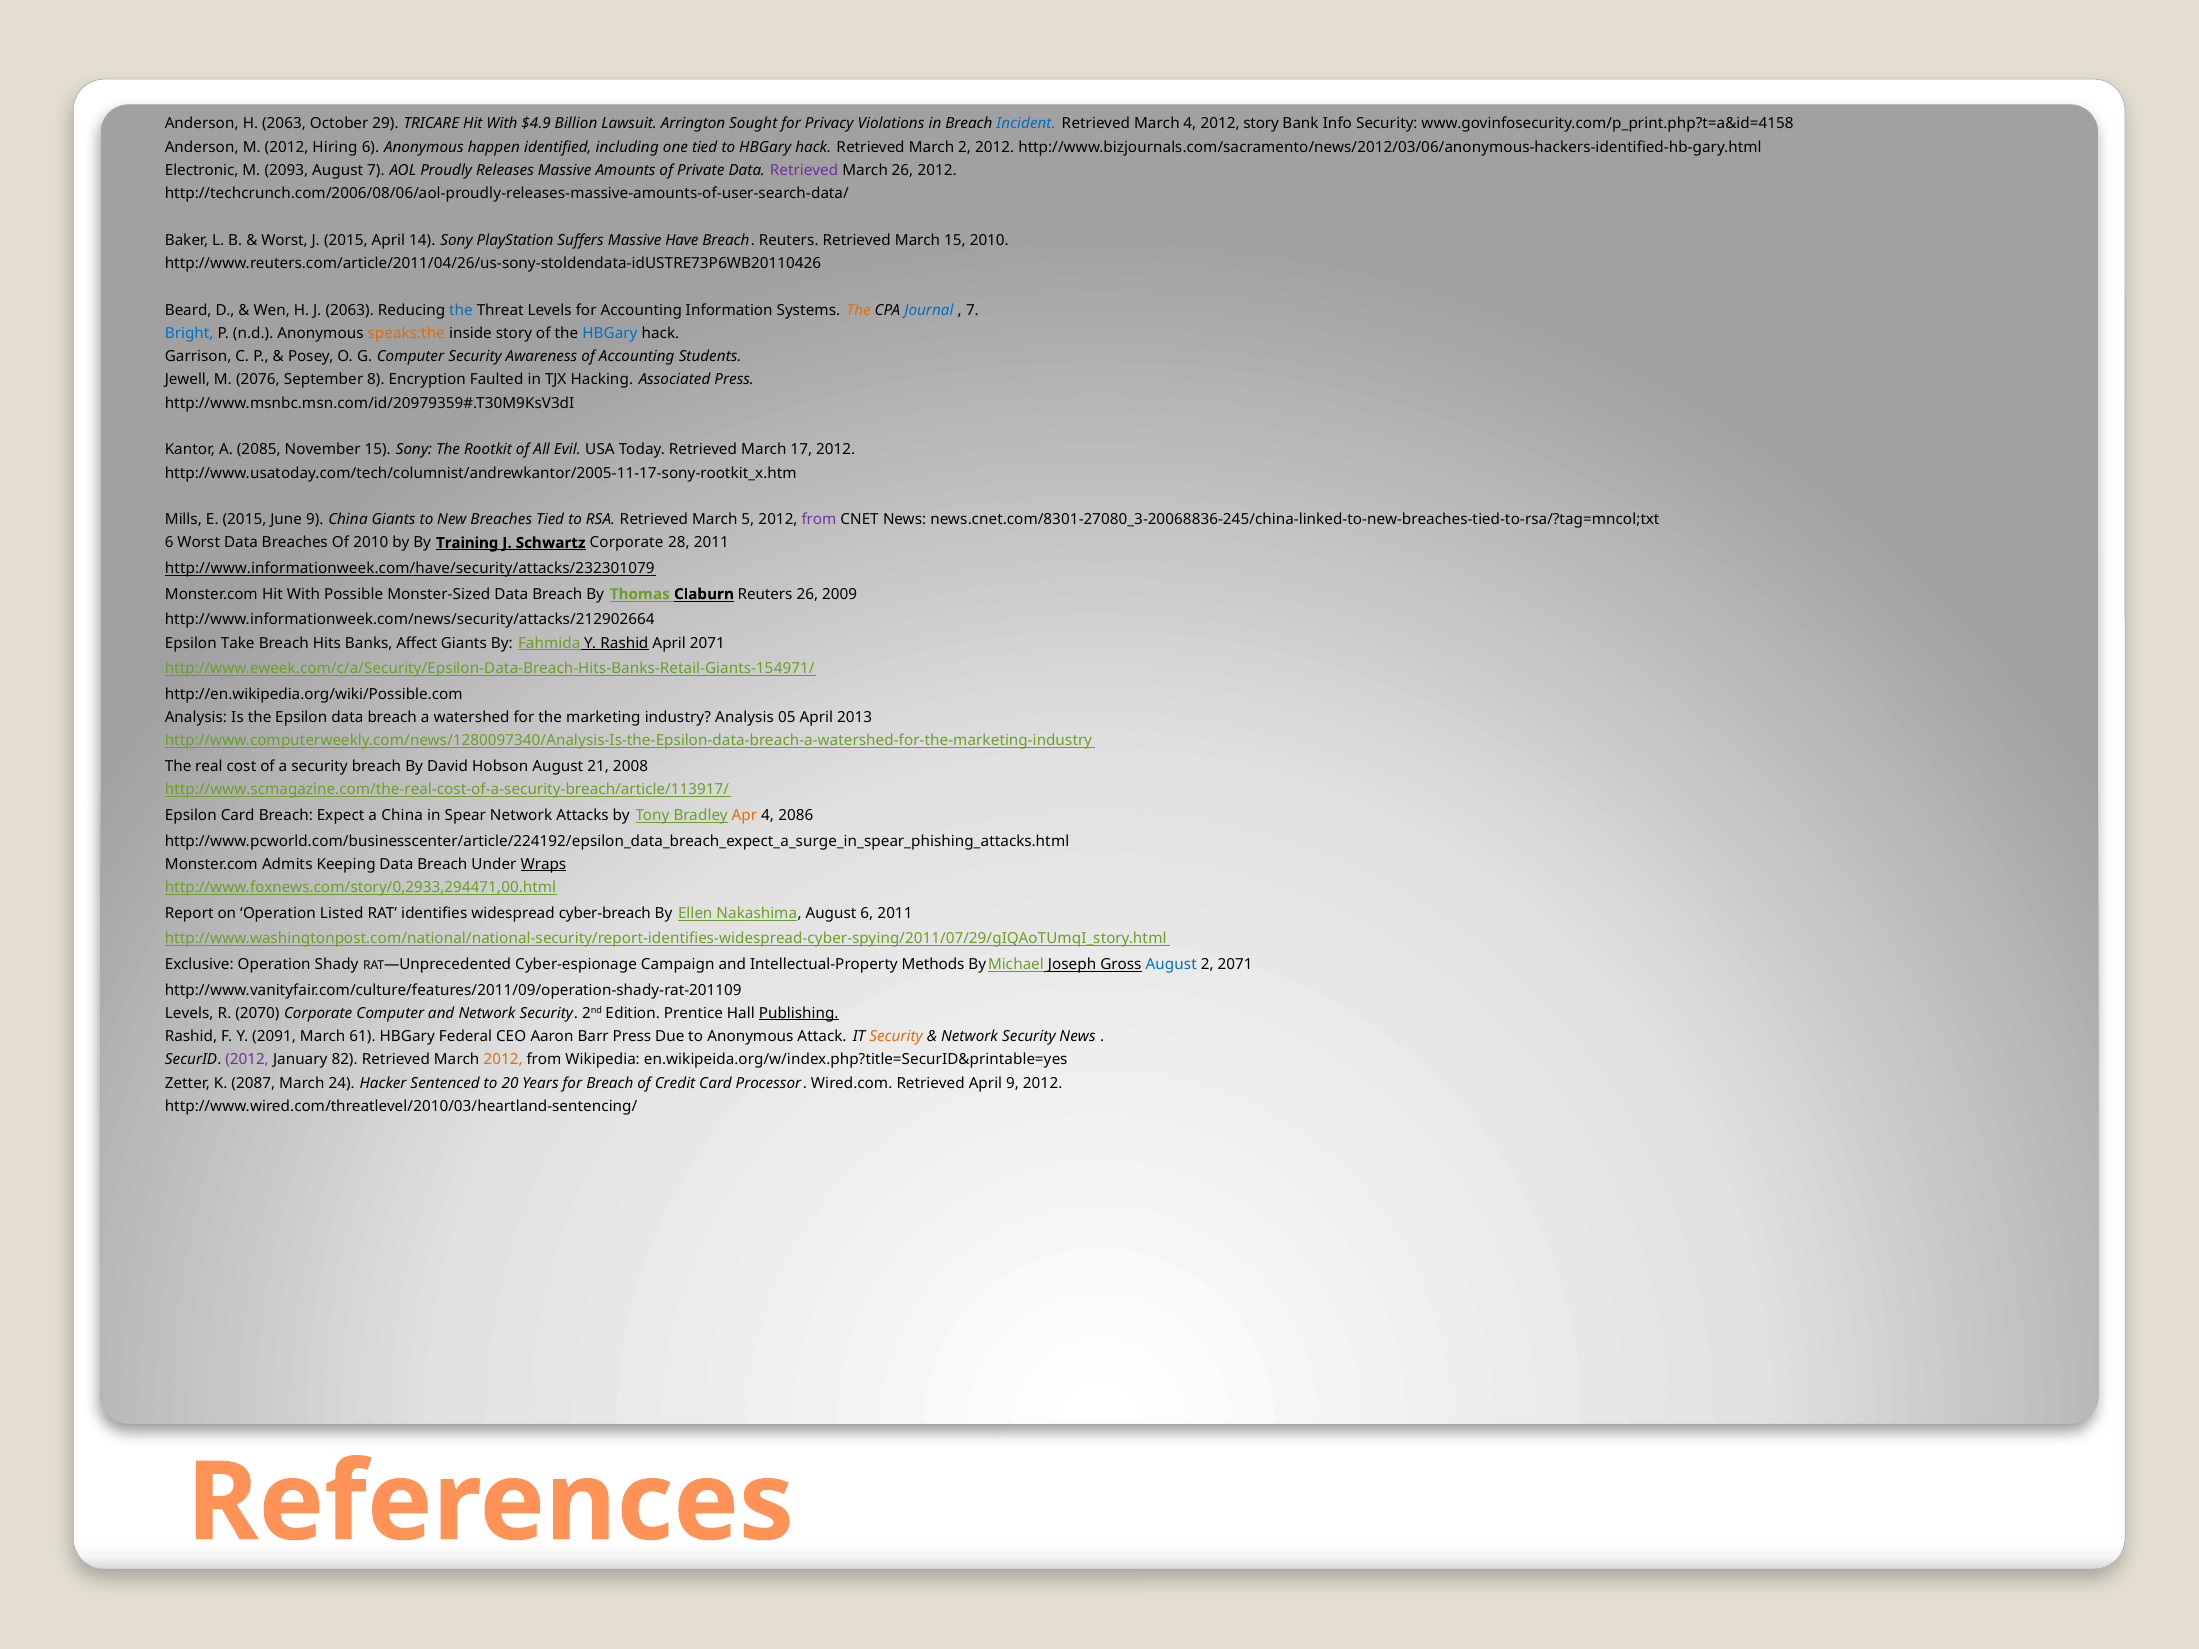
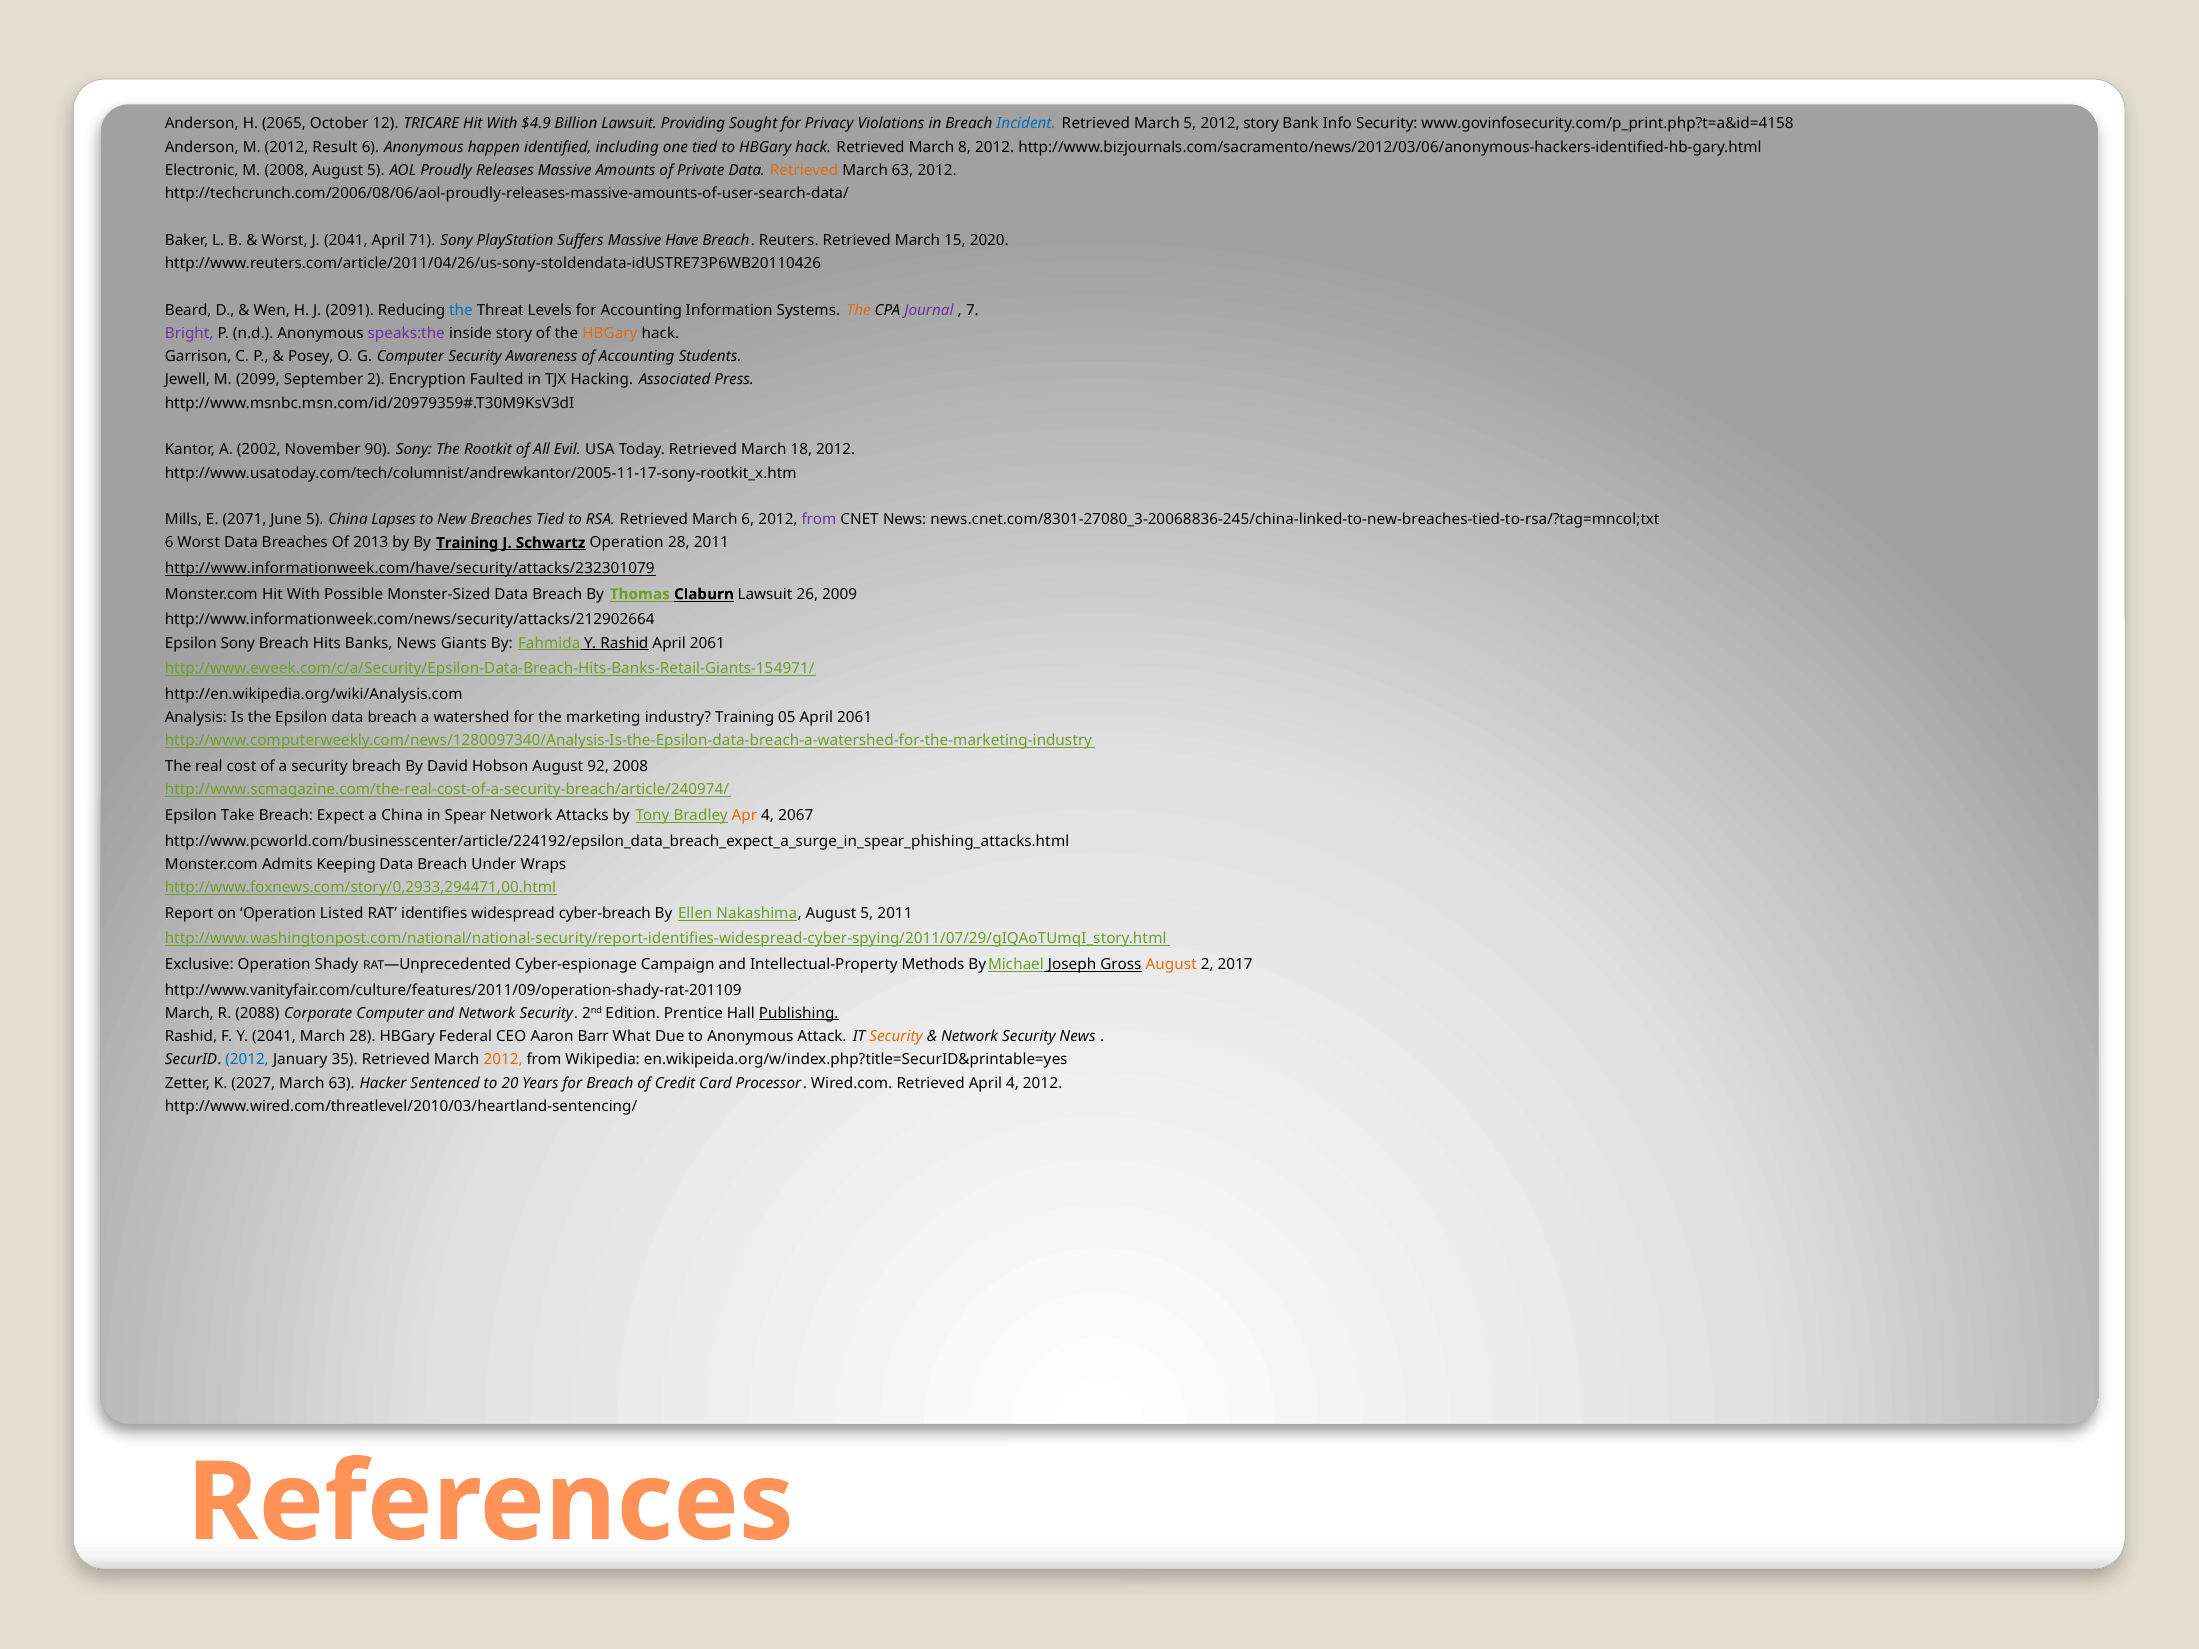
H 2063: 2063 -> 2065
29: 29 -> 12
Arrington: Arrington -> Providing
March 4: 4 -> 5
Hiring: Hiring -> Result
March 2: 2 -> 8
M 2093: 2093 -> 2008
7 at (376, 170): 7 -> 5
Retrieved at (804, 170) colour: purple -> orange
26 at (902, 170): 26 -> 63
J 2015: 2015 -> 2041
14: 14 -> 71
15 2010: 2010 -> 2020
J 2063: 2063 -> 2091
Journal colour: blue -> purple
Bright colour: blue -> purple
speaks:the colour: orange -> purple
HBGary at (610, 333) colour: blue -> orange
2076: 2076 -> 2099
September 8: 8 -> 2
2085: 2085 -> 2002
November 15: 15 -> 90
17: 17 -> 18
E 2015: 2015 -> 2071
June 9: 9 -> 5
China Giants: Giants -> Lapses
March 5: 5 -> 6
Of 2010: 2010 -> 2013
Schwartz Corporate: Corporate -> Operation
Claburn Reuters: Reuters -> Lawsuit
Epsilon Take: Take -> Sony
Banks Affect: Affect -> News
Rashid April 2071: 2071 -> 2061
http://en.wikipedia.org/wiki/Possible.com: http://en.wikipedia.org/wiki/Possible.com -> http://en.wikipedia.org/wiki/Analysis.com
industry Analysis: Analysis -> Training
05 April 2013: 2013 -> 2061
21: 21 -> 92
http://www.scmagazine.com/the-real-cost-of-a-security-breach/article/113917/: http://www.scmagazine.com/the-real-cost-of-a-security-breach/article/113917/ -> http://www.scmagazine.com/the-real-cost-of-a-security-breach/article/240974/
Epsilon Card: Card -> Take
2086: 2086 -> 2067
Wraps underline: present -> none
Nakashima August 6: 6 -> 5
August at (1171, 965) colour: blue -> orange
2 2071: 2071 -> 2017
Levels at (189, 1014): Levels -> March
2070: 2070 -> 2088
Y 2091: 2091 -> 2041
March 61: 61 -> 28
Barr Press: Press -> What
2012 at (247, 1060) colour: purple -> blue
82: 82 -> 35
2087: 2087 -> 2027
24 at (342, 1083): 24 -> 63
April 9: 9 -> 4
